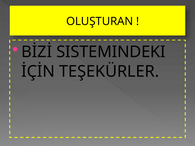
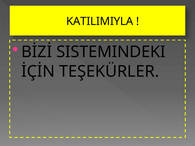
OLUŞTURAN: OLUŞTURAN -> KATILIMIYLA
